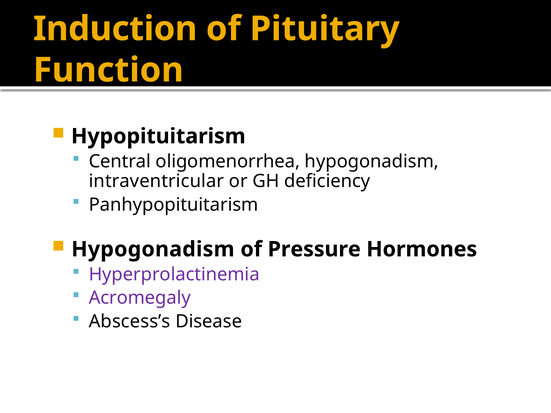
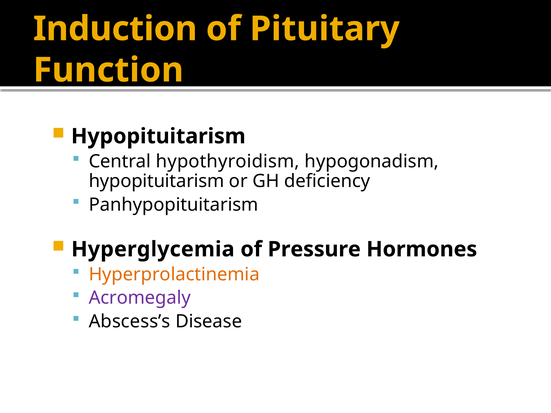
oligomenorrhea: oligomenorrhea -> hypothyroidism
intraventricular at (156, 181): intraventricular -> hypopituitarism
Hypogonadism at (153, 249): Hypogonadism -> Hyperglycemia
Hyperprolactinemia colour: purple -> orange
